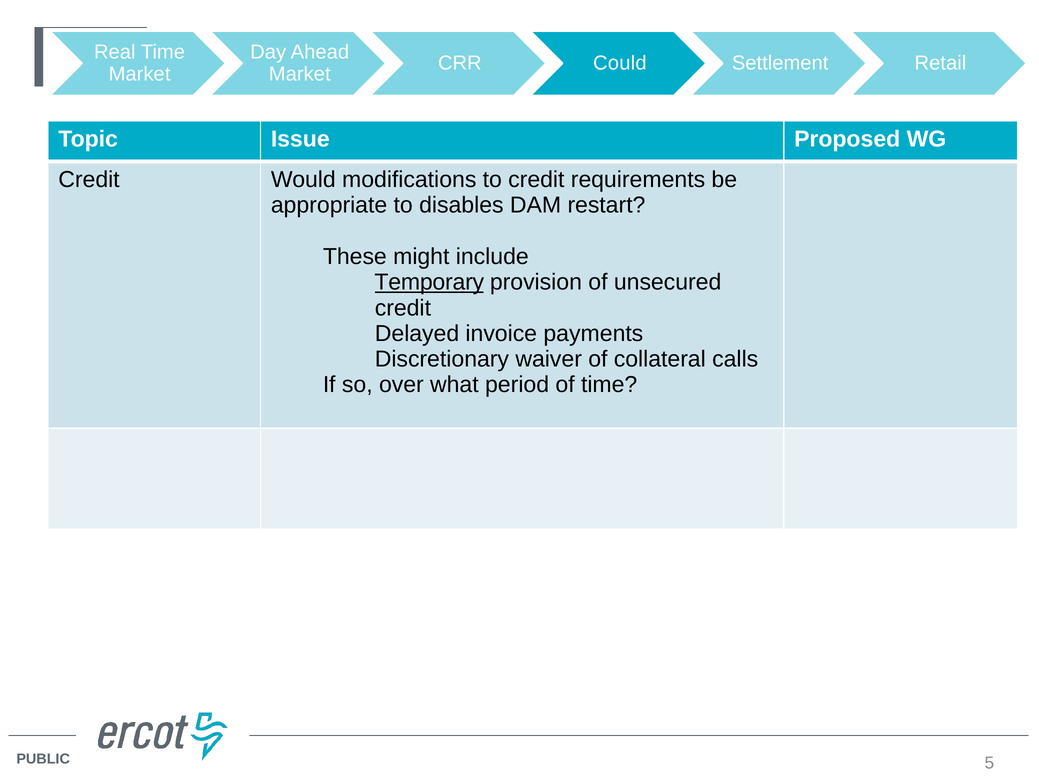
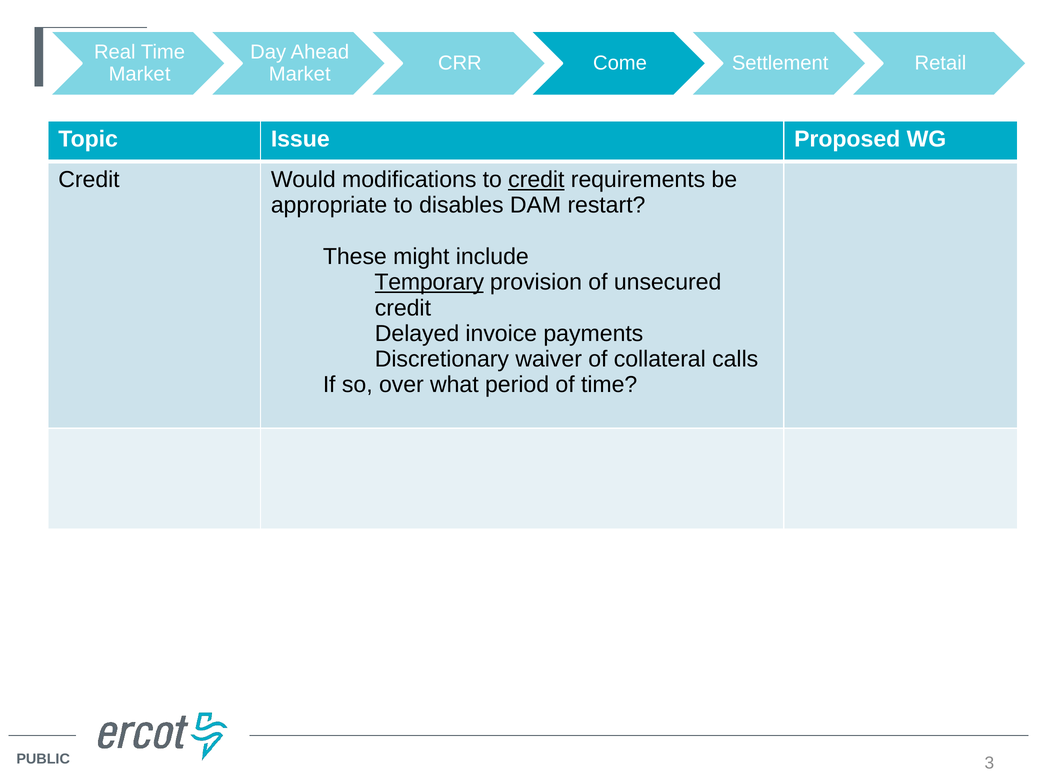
Could: Could -> Come
credit at (536, 180) underline: none -> present
5: 5 -> 3
